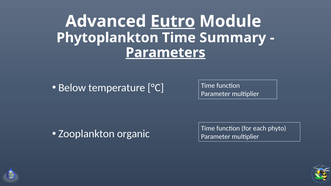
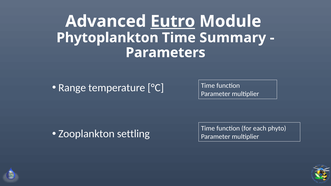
Parameters underline: present -> none
Below: Below -> Range
organic: organic -> settling
